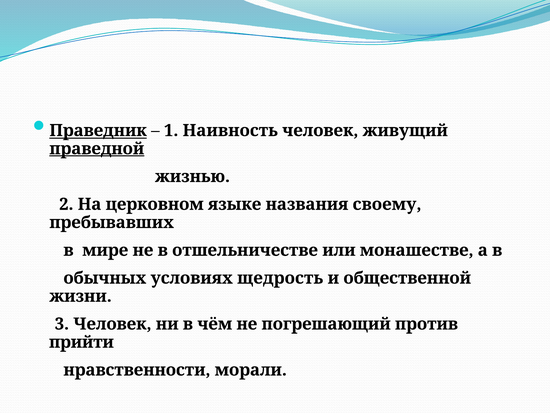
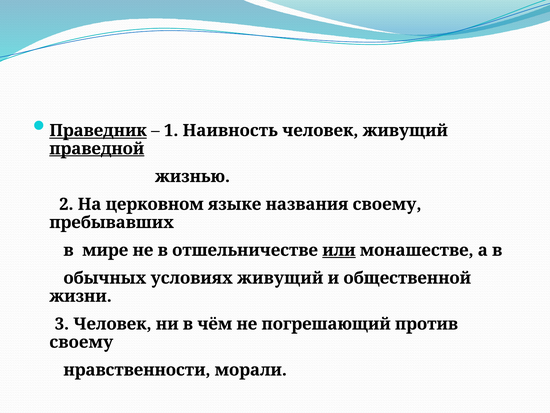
или underline: none -> present
условиях щедрость: щедрость -> живущий
прийти at (81, 342): прийти -> своему
